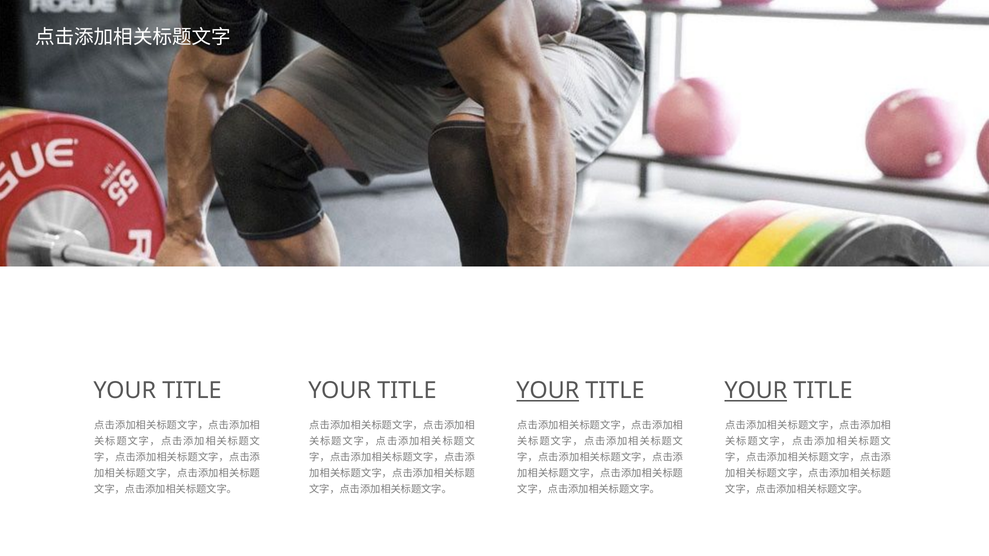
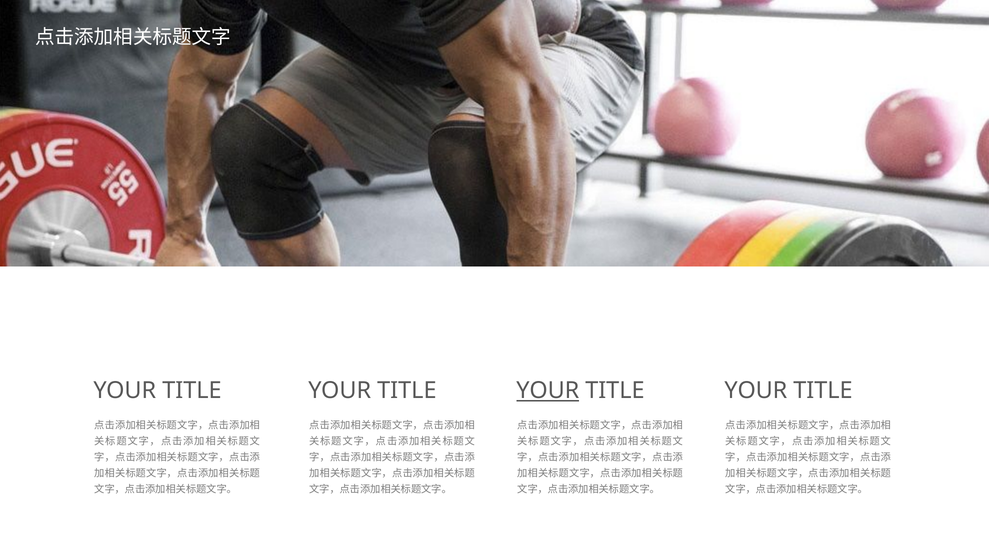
YOUR at (756, 391) underline: present -> none
